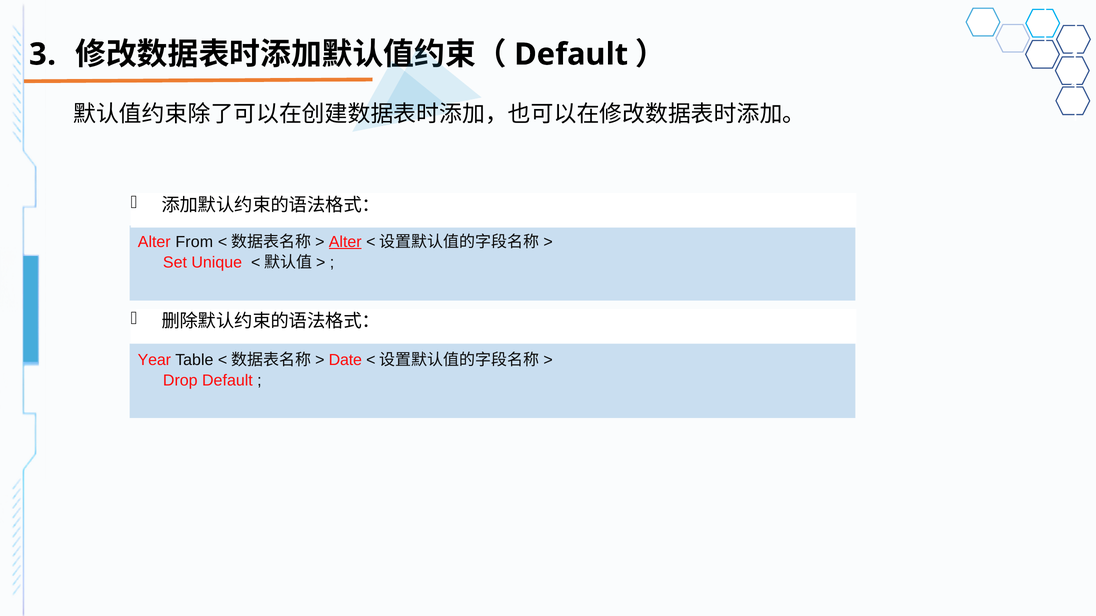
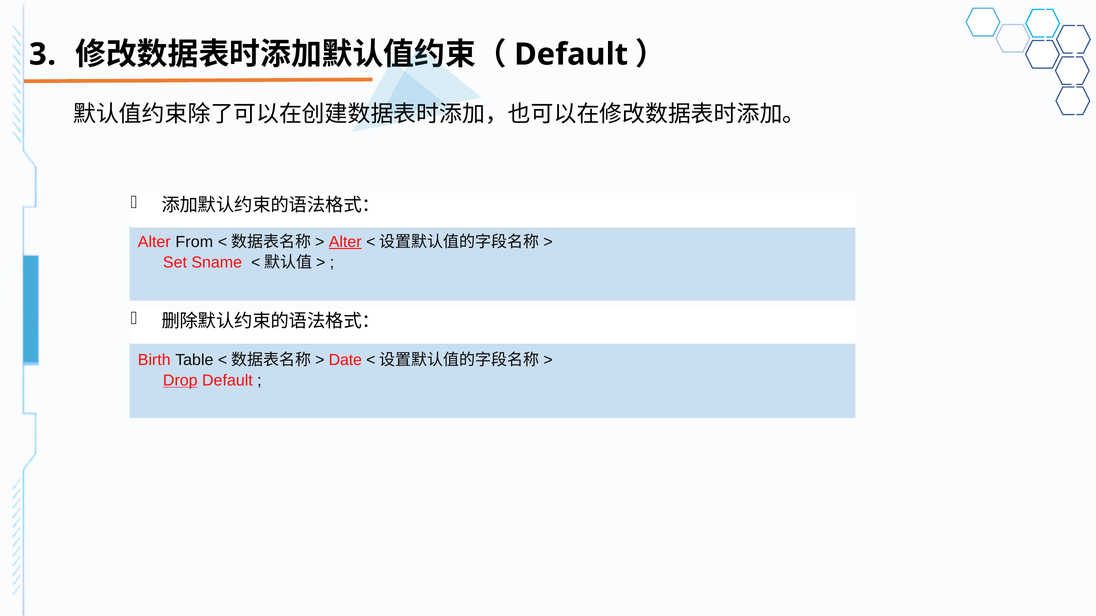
Unique: Unique -> Sname
Year: Year -> Birth
Drop underline: none -> present
